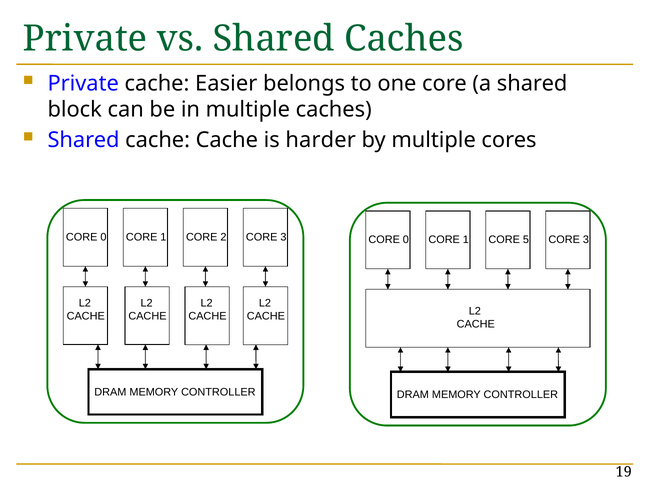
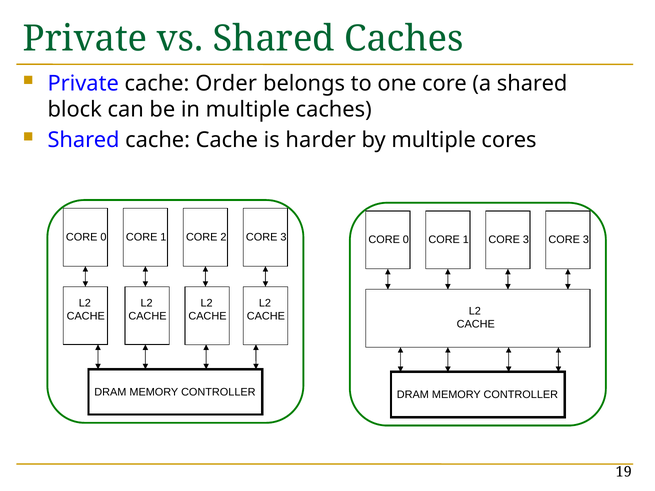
Easier: Easier -> Order
1 CORE 5: 5 -> 3
